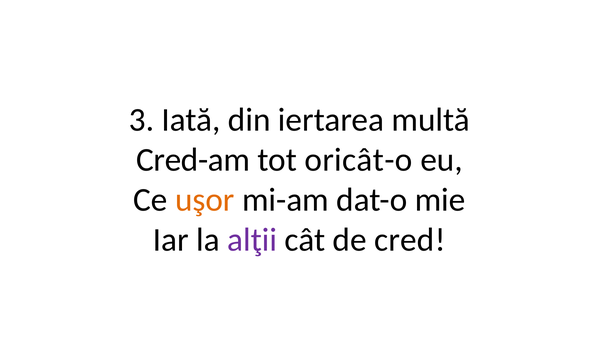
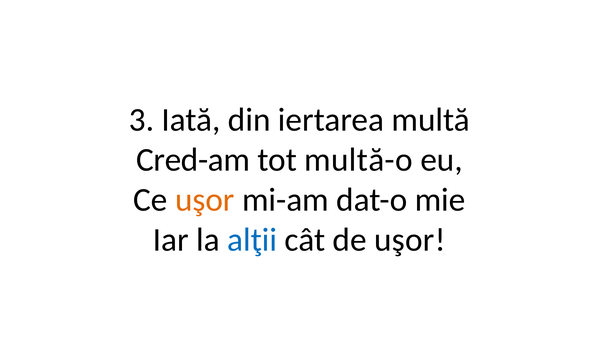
oricât-o: oricât-o -> multă-o
alţii colour: purple -> blue
de cred: cred -> uşor
